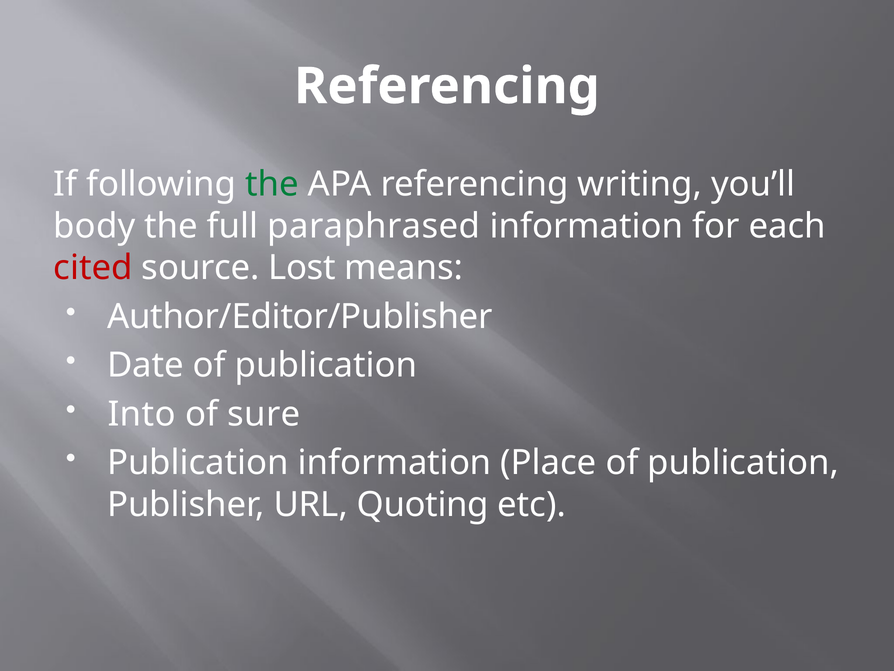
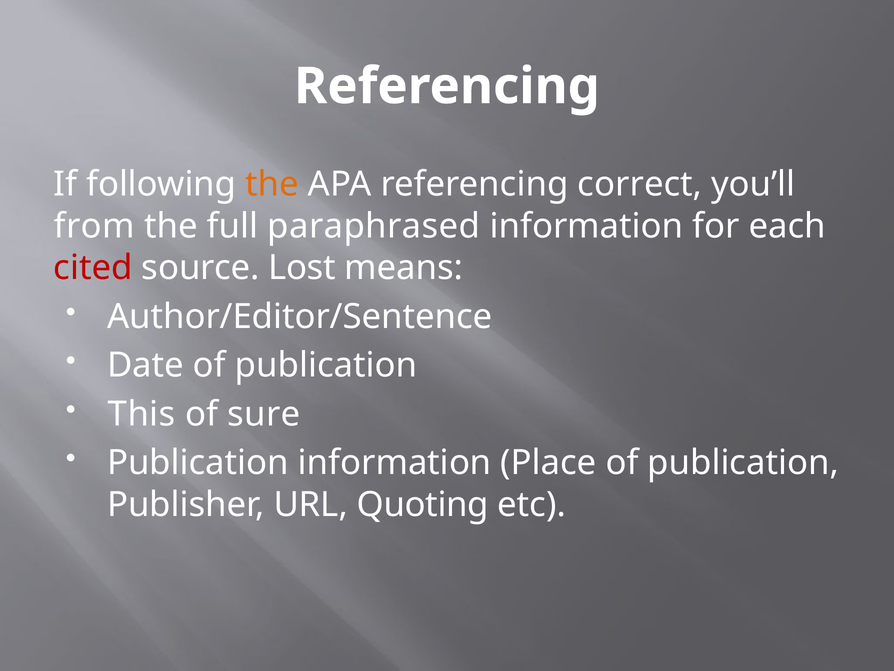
the at (272, 184) colour: green -> orange
writing: writing -> correct
body: body -> from
Author/Editor/Publisher: Author/Editor/Publisher -> Author/Editor/Sentence
Into: Into -> This
